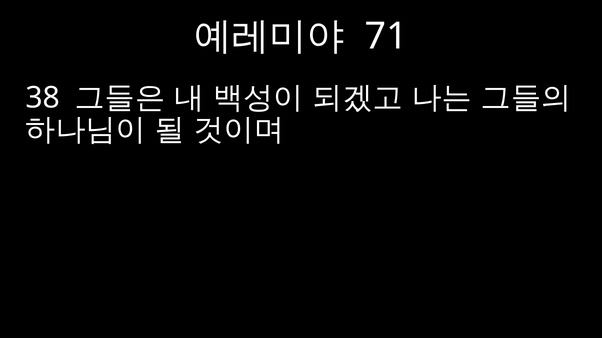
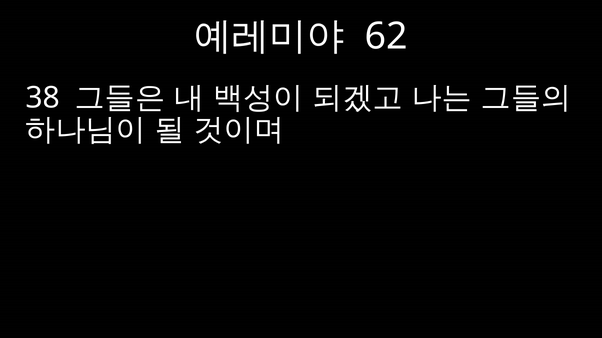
71: 71 -> 62
